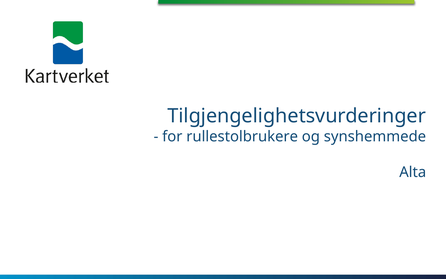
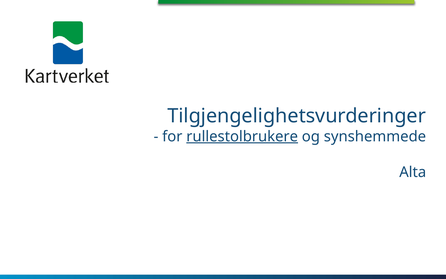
rullestolbrukere underline: none -> present
